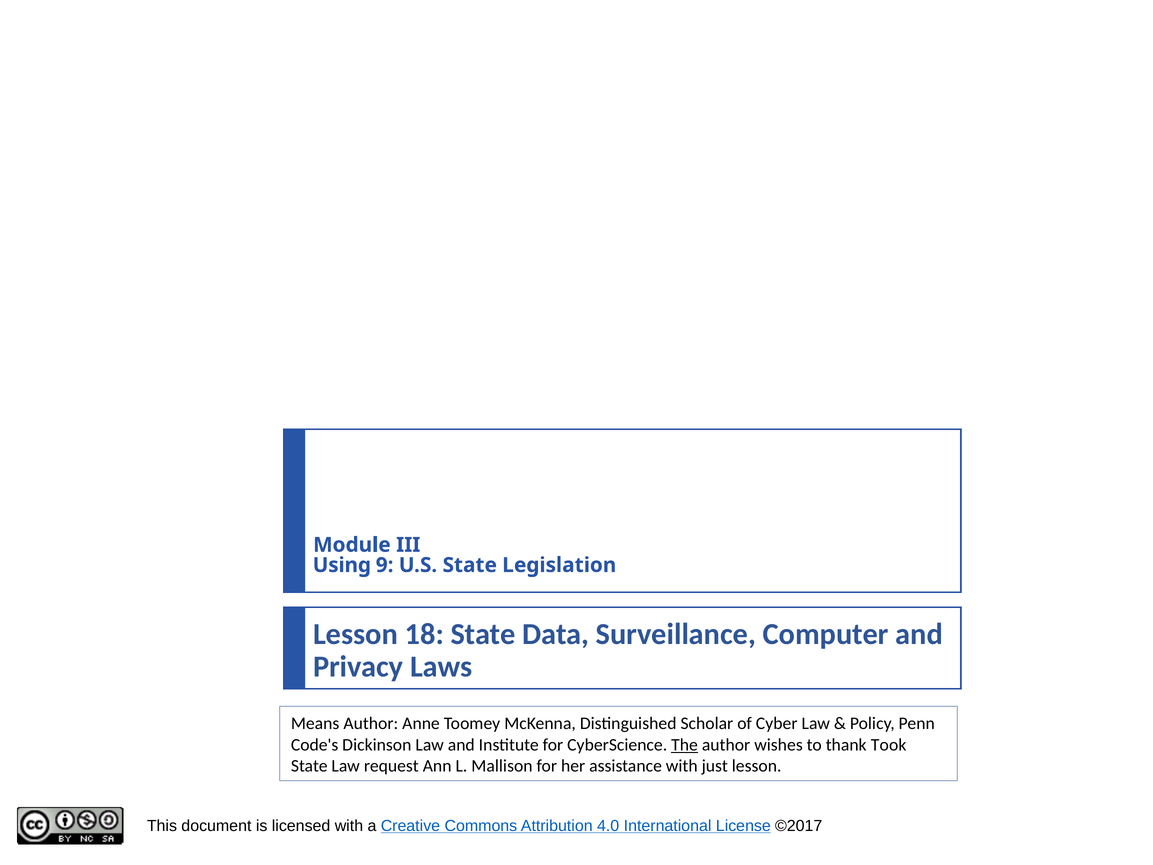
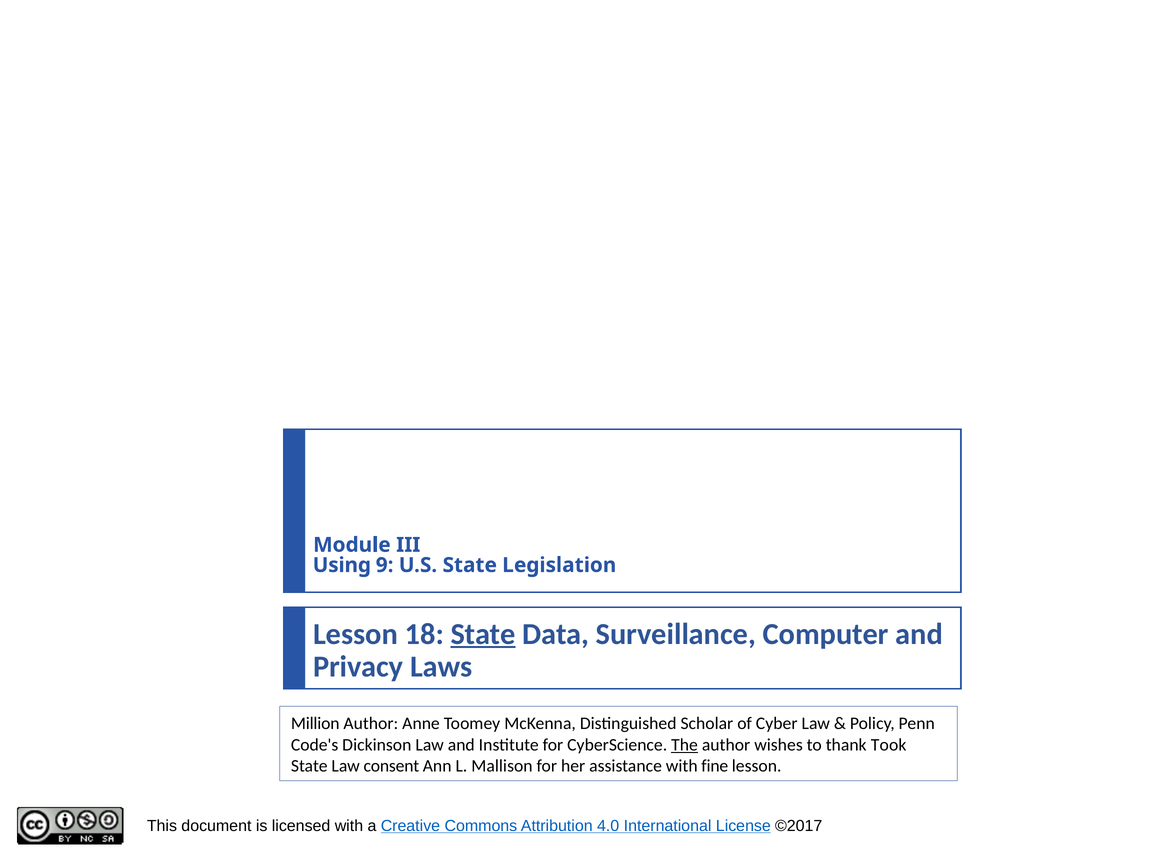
State at (483, 634) underline: none -> present
Means: Means -> Million
request: request -> consent
just: just -> fine
